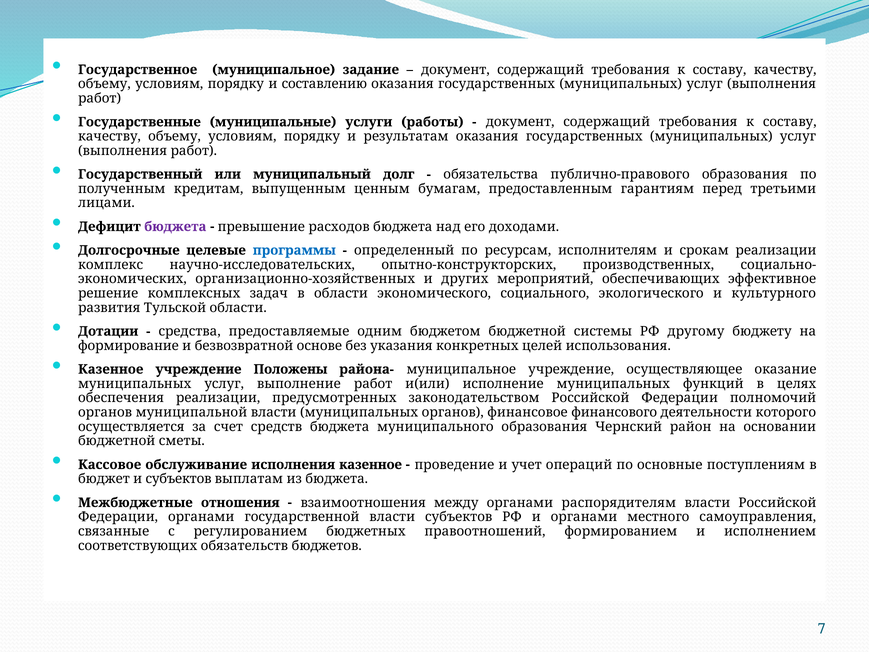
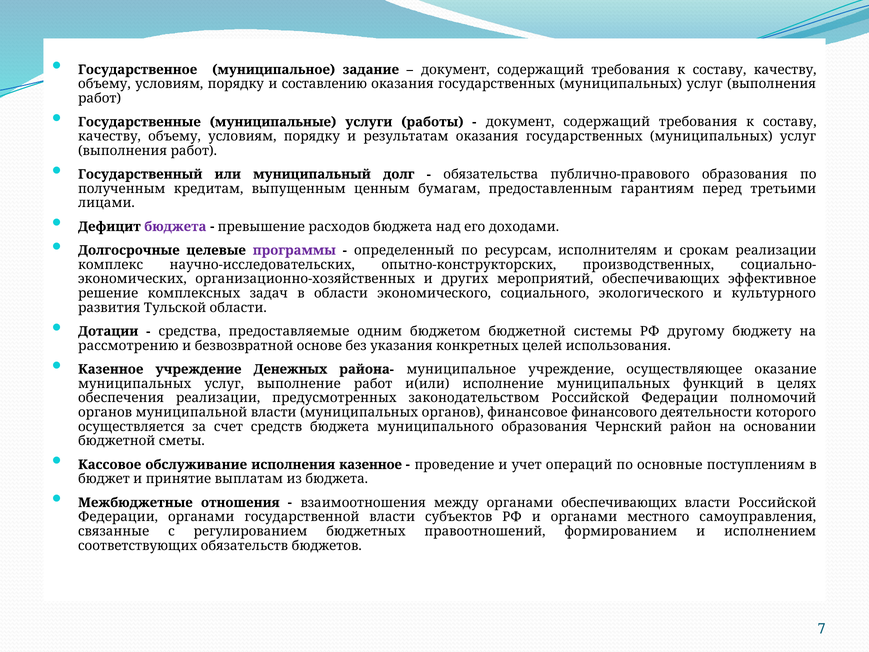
программы colour: blue -> purple
формирование: формирование -> рассмотрению
Положены: Положены -> Денежных
и субъектов: субъектов -> принятие
органами распорядителям: распорядителям -> обеспечивающих
